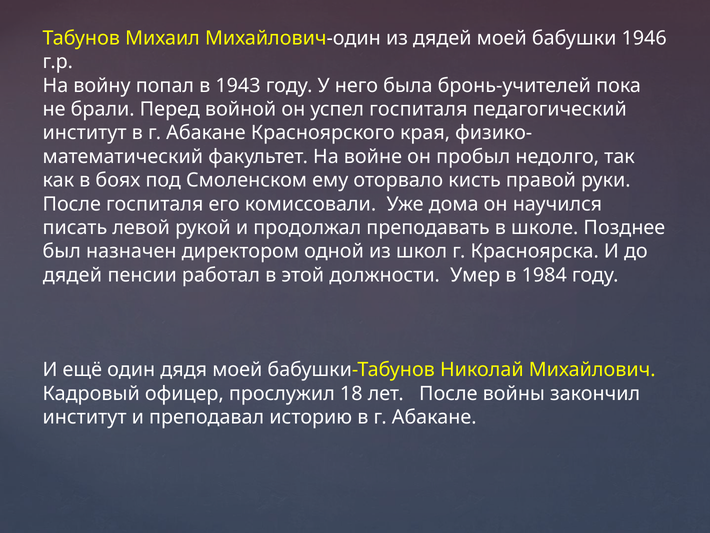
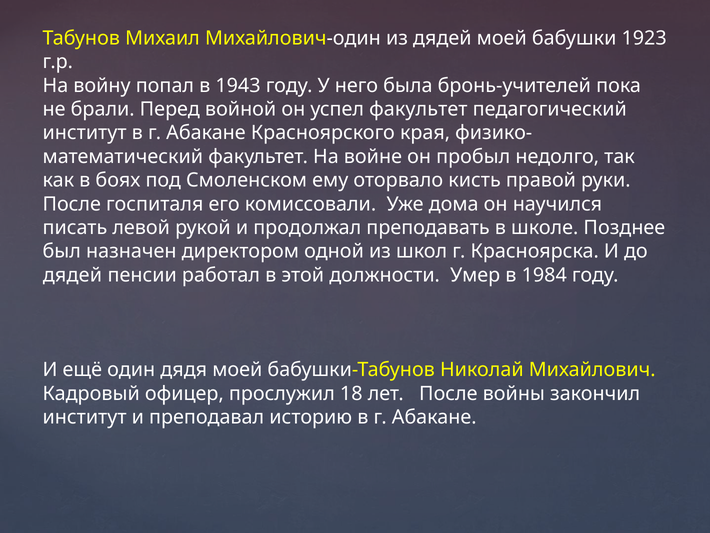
1946: 1946 -> 1923
успел госпиталя: госпиталя -> факультет
